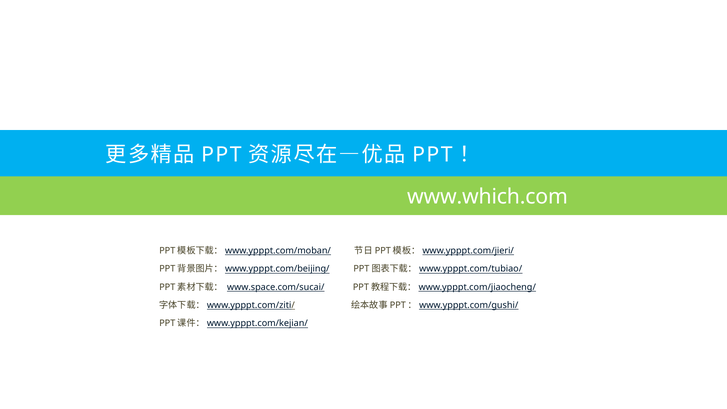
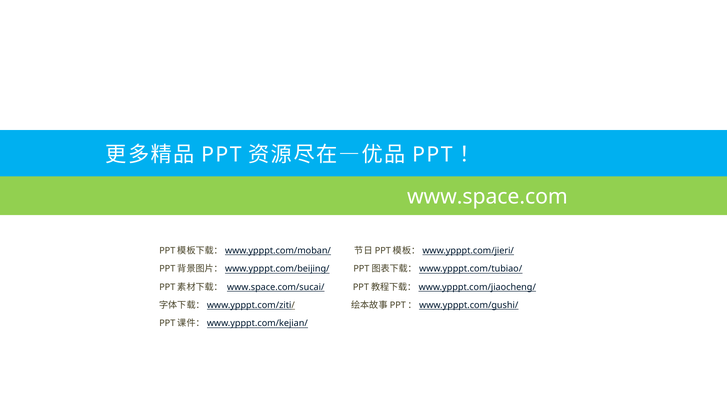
www.which.com: www.which.com -> www.space.com
